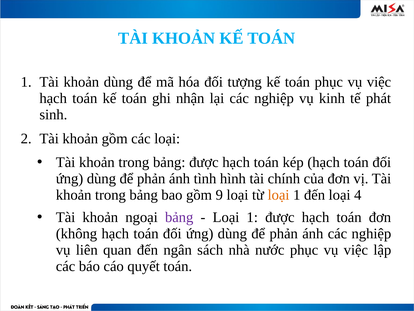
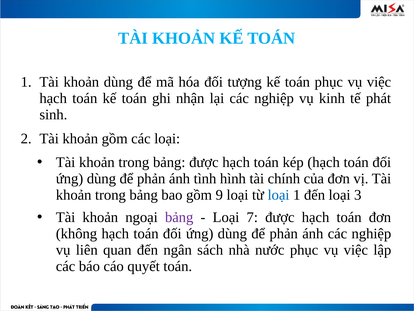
loại at (279, 195) colour: orange -> blue
4: 4 -> 3
1 at (252, 217): 1 -> 7
